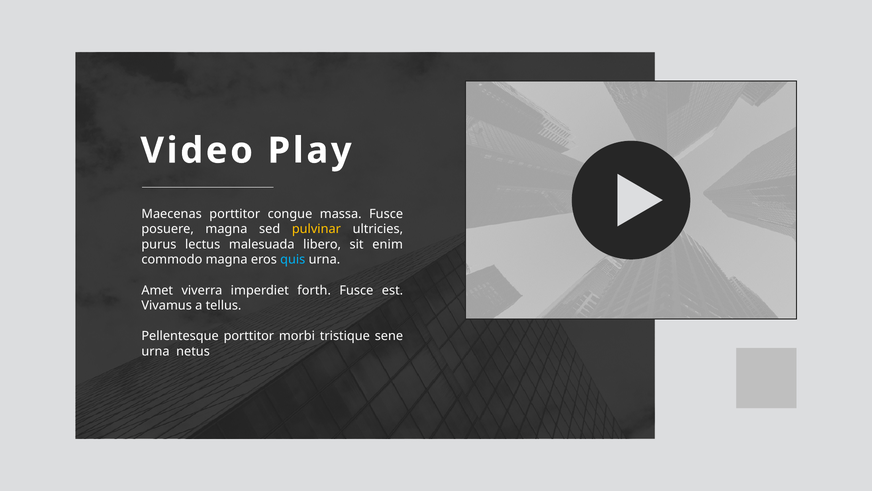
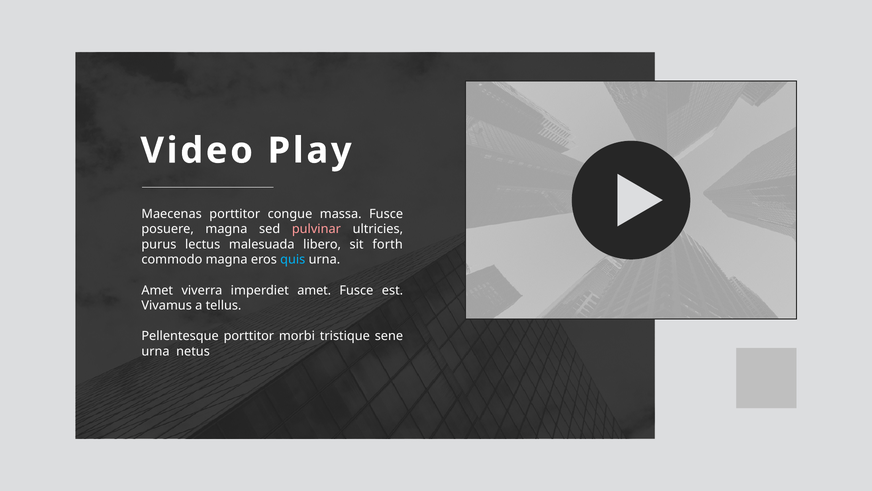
pulvinar colour: yellow -> pink
enim: enim -> forth
imperdiet forth: forth -> amet
